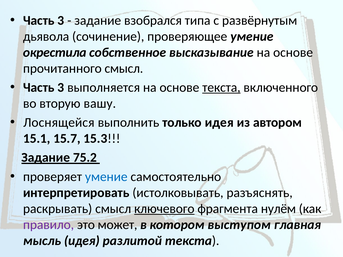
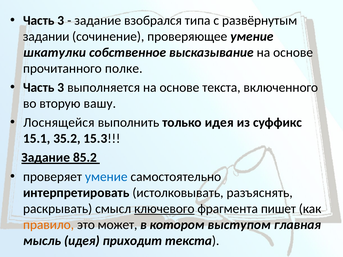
дьявола: дьявола -> задании
окрестила: окрестила -> шкатулки
прочитанного смысл: смысл -> полке
текста at (221, 88) underline: present -> none
автором: автором -> суффикс
15.7: 15.7 -> 35.2
75.2: 75.2 -> 85.2
нулём: нулём -> пишет
правило colour: purple -> orange
разлитой: разлитой -> приходит
